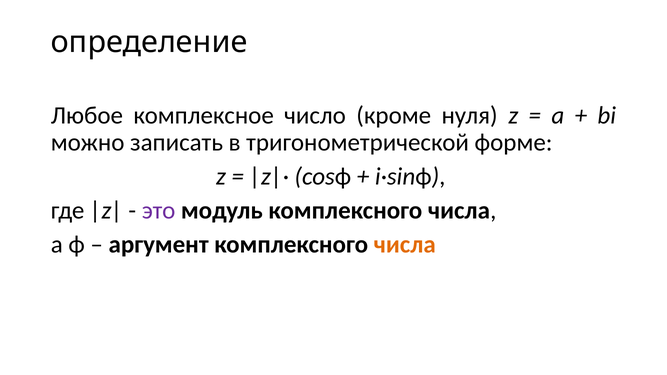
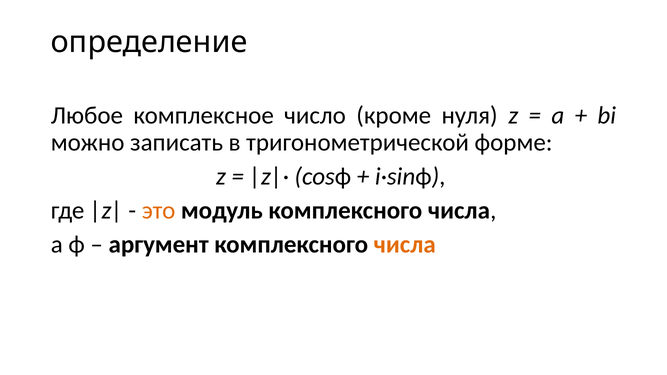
это colour: purple -> orange
